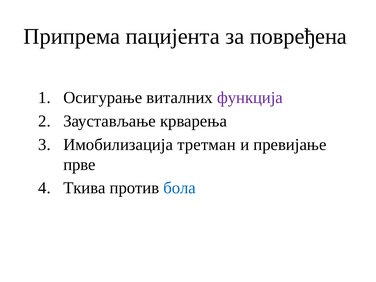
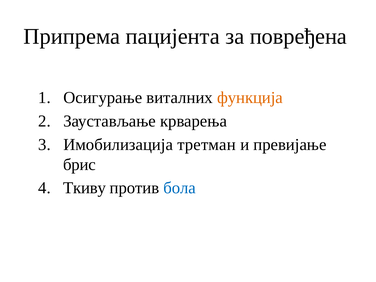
функција colour: purple -> orange
прве: прве -> брис
Ткива: Ткива -> Ткиву
